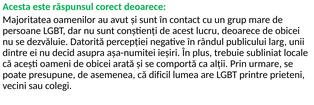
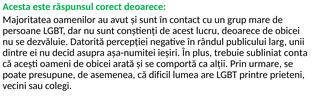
locale: locale -> conta
